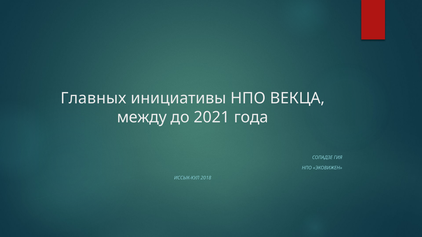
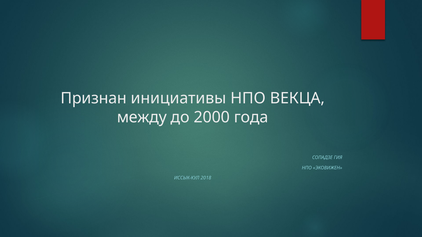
Главных: Главных -> Признан
2021: 2021 -> 2000
